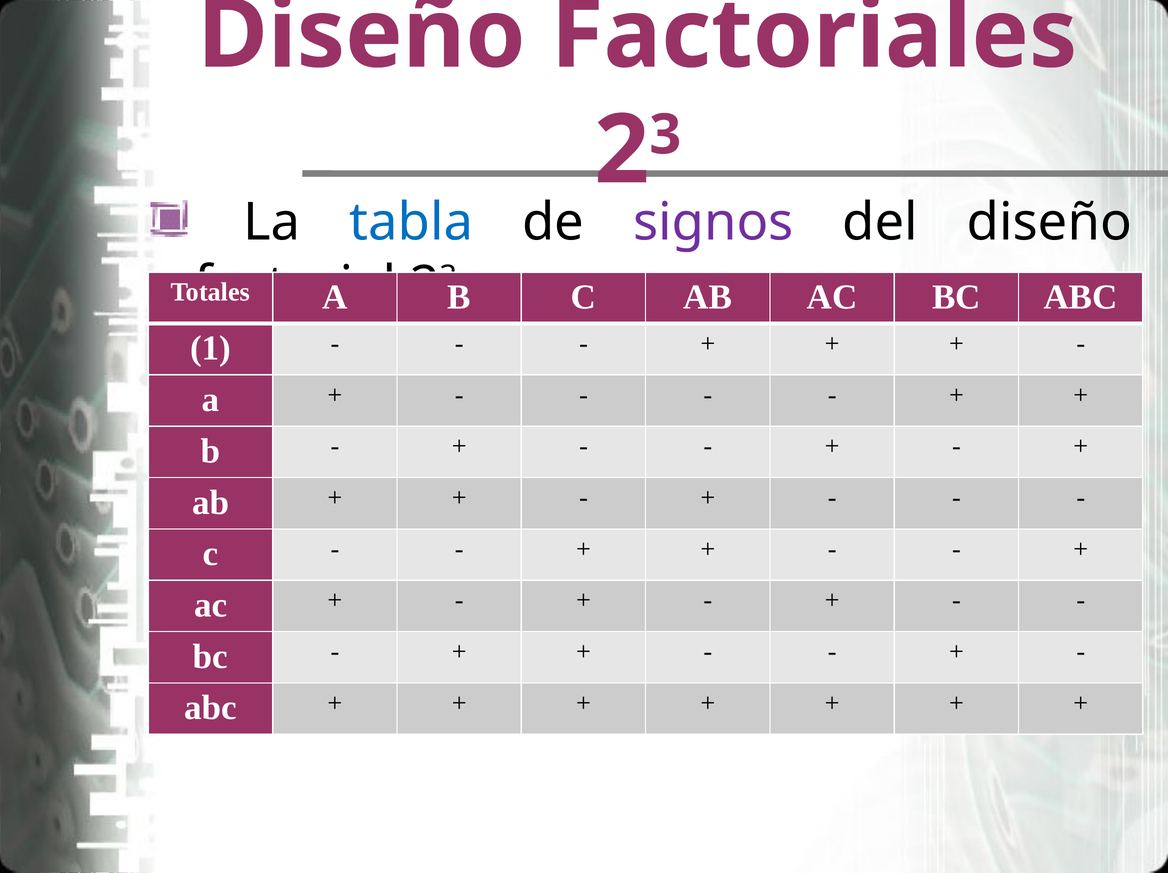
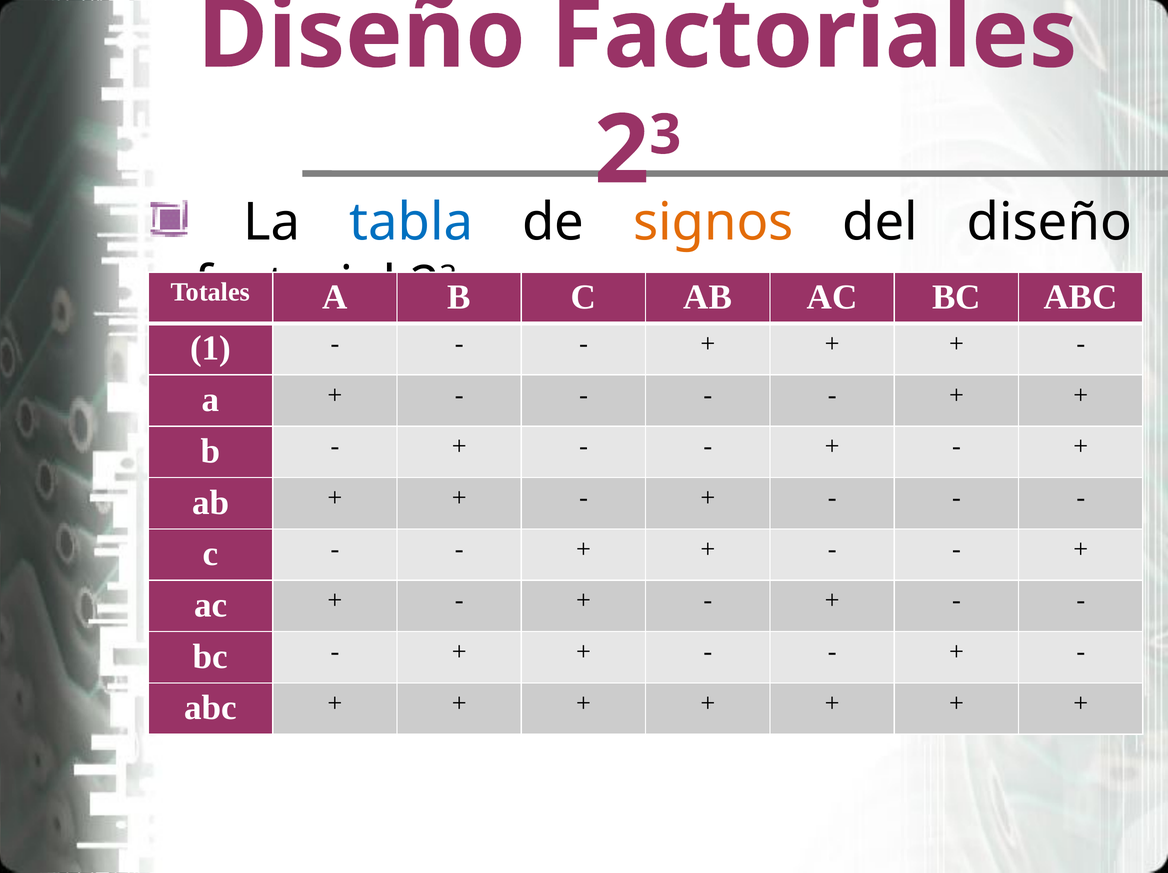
signos colour: purple -> orange
